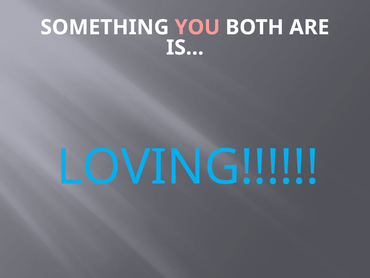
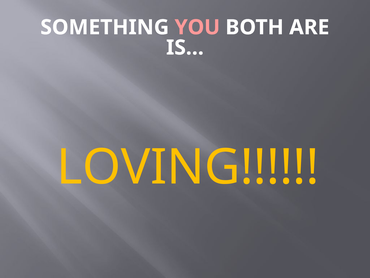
LOVING colour: light blue -> yellow
